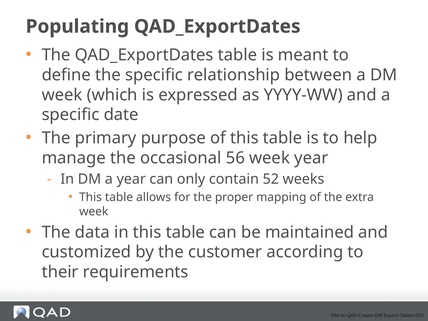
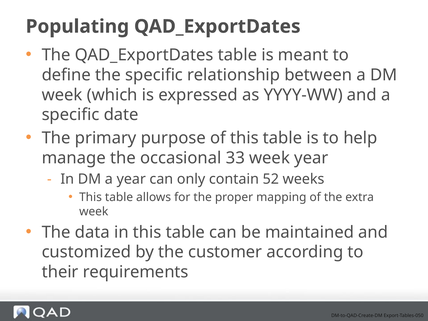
56: 56 -> 33
